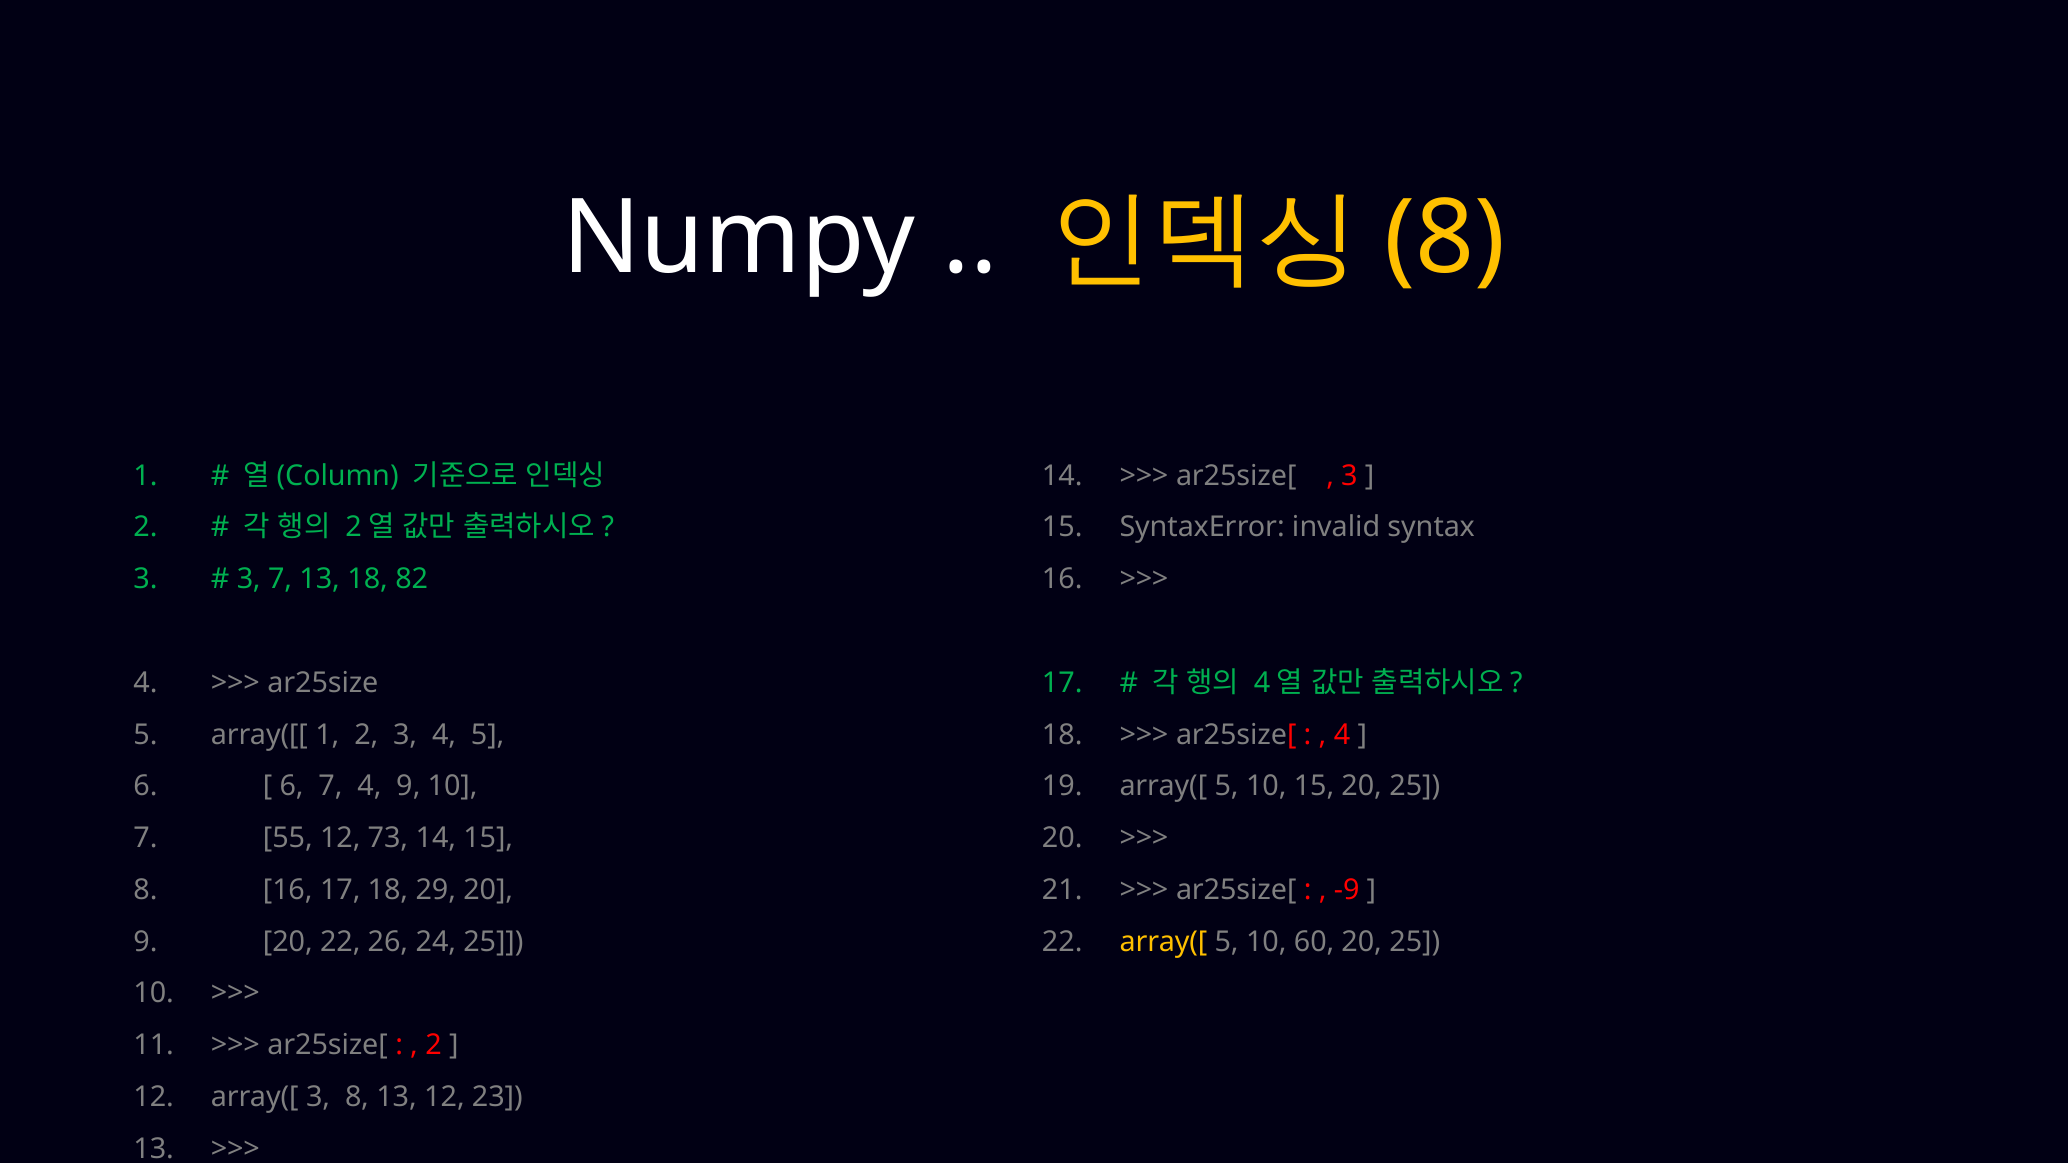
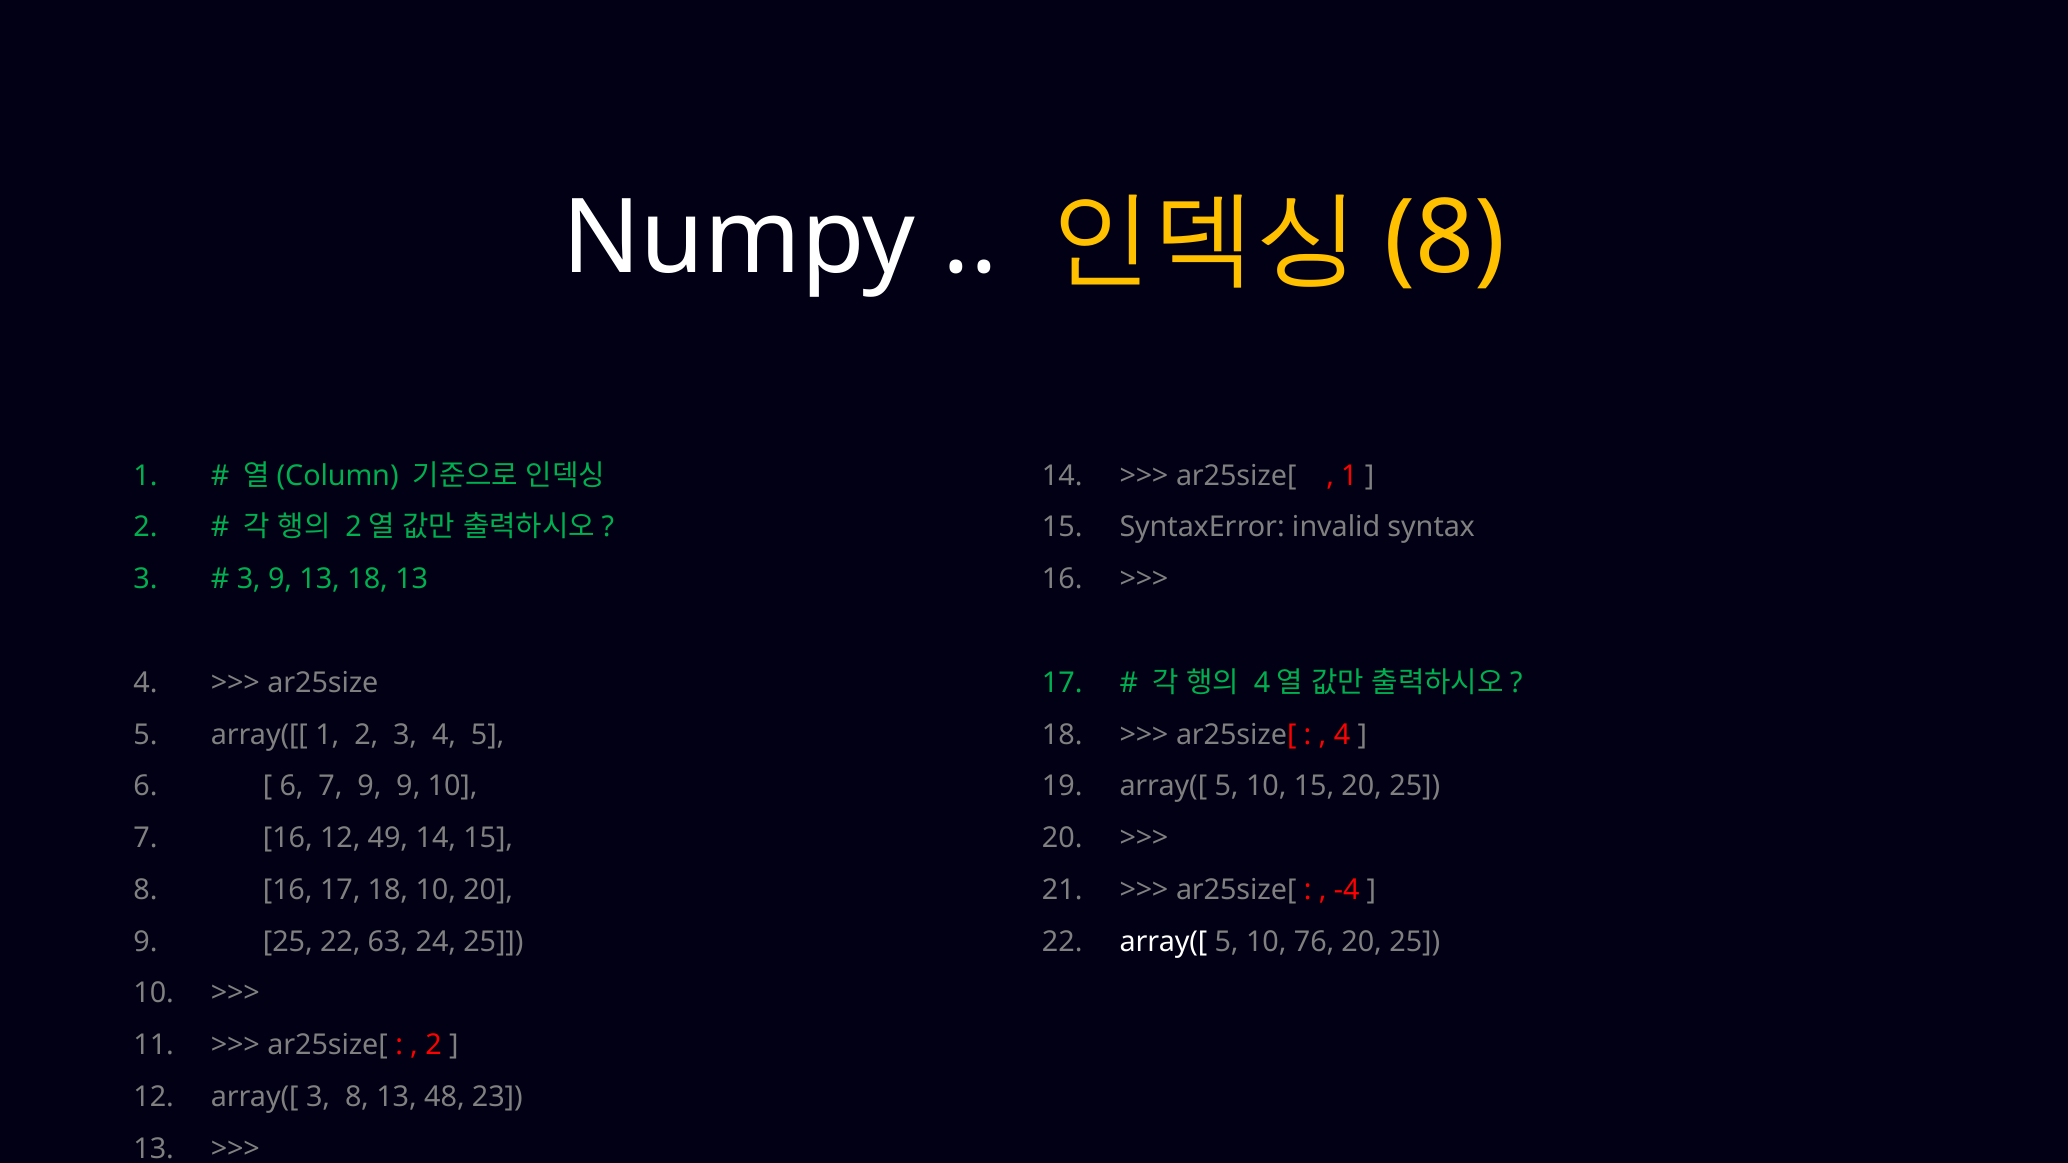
3 at (1349, 476): 3 -> 1
3 7: 7 -> 9
18 82: 82 -> 13
7 4: 4 -> 9
7 55: 55 -> 16
73: 73 -> 49
18 29: 29 -> 10
-9: -9 -> -4
9 20: 20 -> 25
26: 26 -> 63
array([ at (1163, 942) colour: yellow -> white
60: 60 -> 76
13 12: 12 -> 48
